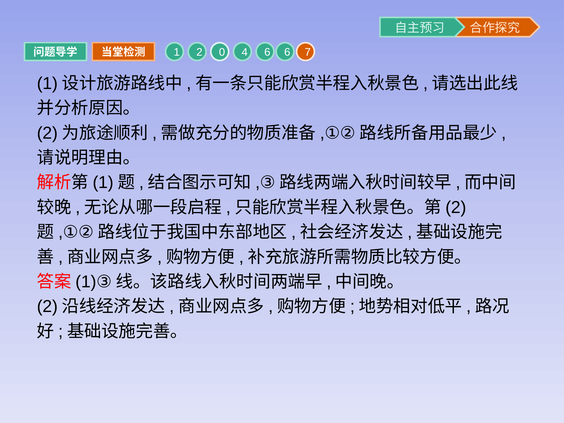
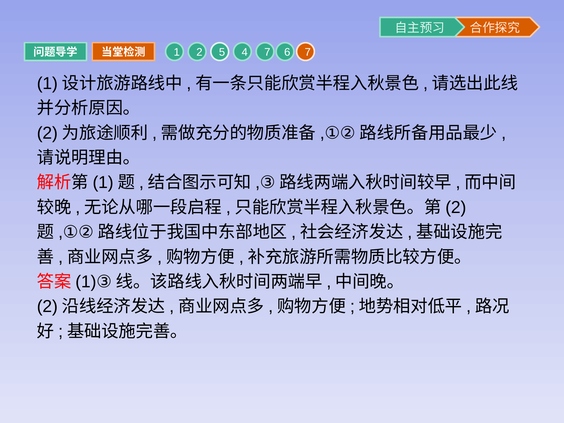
0: 0 -> 5
4 6: 6 -> 7
